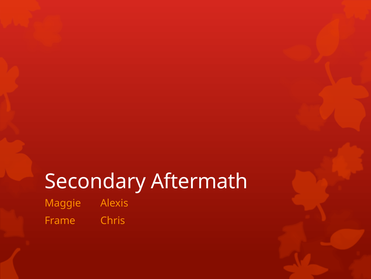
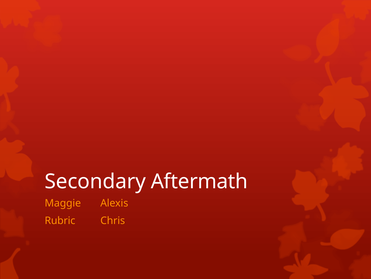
Frame: Frame -> Rubric
